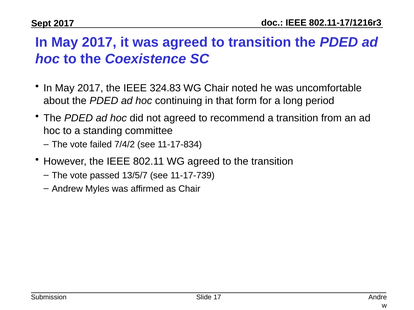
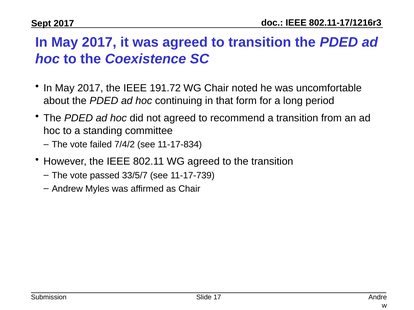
324.83: 324.83 -> 191.72
13/5/7: 13/5/7 -> 33/5/7
